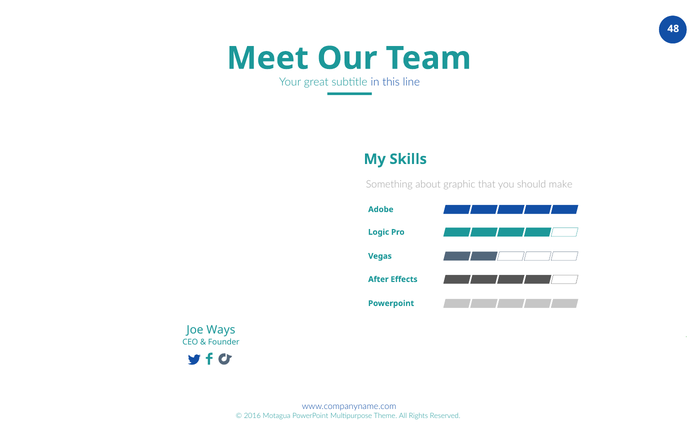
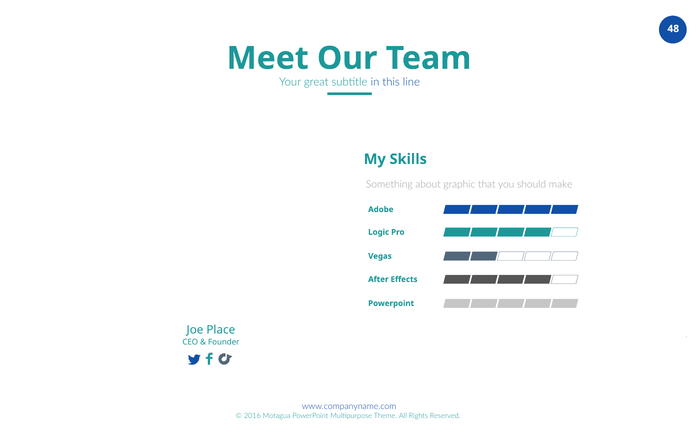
Ways: Ways -> Place
